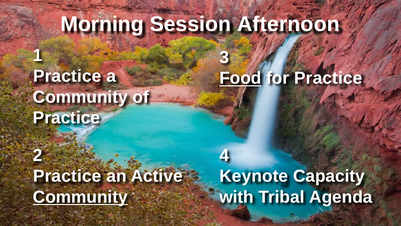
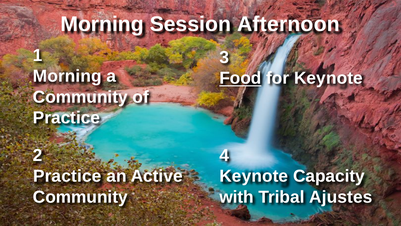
Practice at (67, 76): Practice -> Morning
for Practice: Practice -> Keynote
Community at (80, 197) underline: present -> none
Agenda: Agenda -> Ajustes
